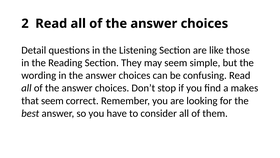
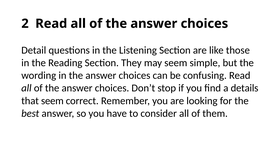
makes: makes -> details
